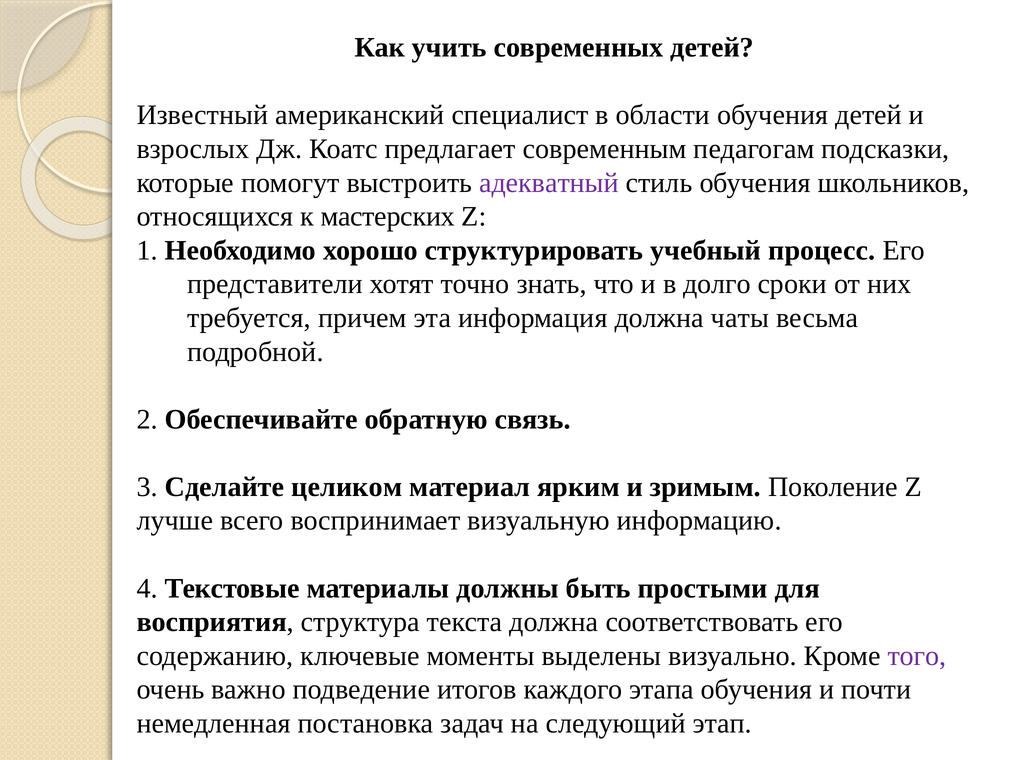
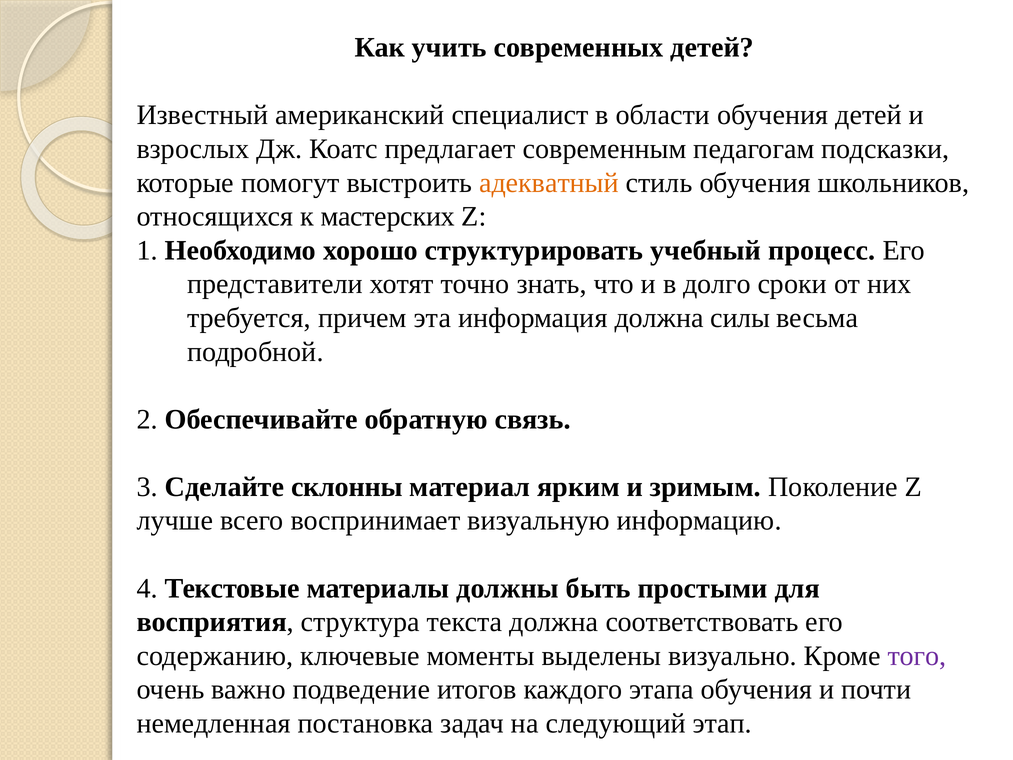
адекватный colour: purple -> orange
чаты: чаты -> силы
целиком: целиком -> склонны
